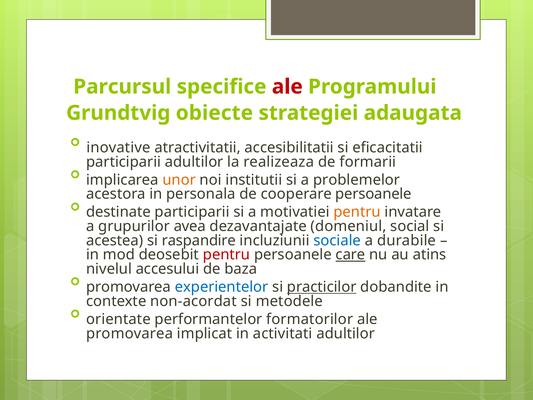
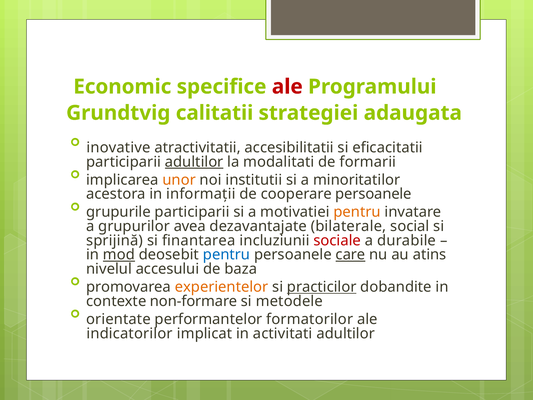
Parcursul: Parcursul -> Economic
obiecte: obiecte -> calitatii
adultilor at (194, 162) underline: none -> present
realizeaza: realizeaza -> modalitati
problemelor: problemelor -> minoritatilor
personala: personala -> informații
destinate: destinate -> grupurile
domeniul: domeniul -> bilaterale
acestea: acestea -> sprijină
raspandire: raspandire -> finantarea
sociale colour: blue -> red
mod underline: none -> present
pentru at (227, 255) colour: red -> blue
experientelor colour: blue -> orange
non-acordat: non-acordat -> non-formare
promovarea at (130, 333): promovarea -> indicatorilor
